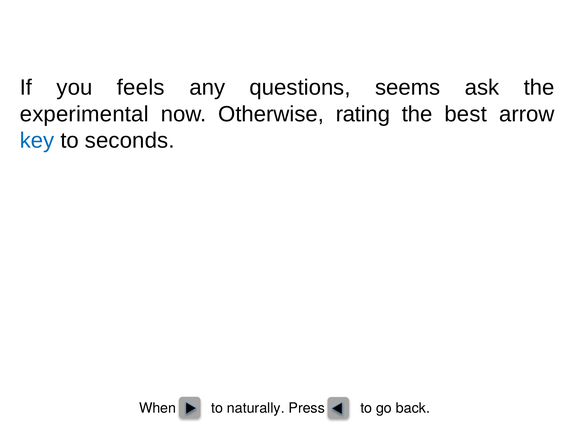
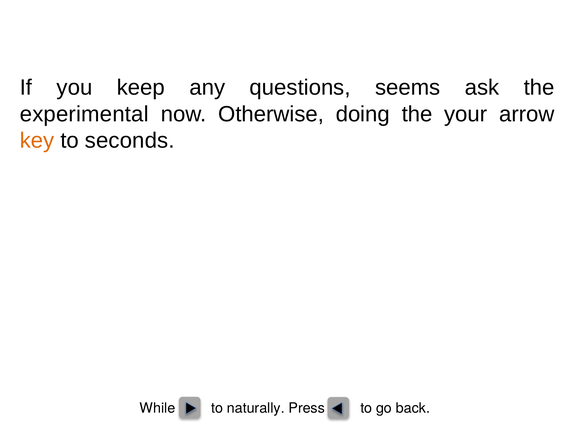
feels: feels -> keep
rating: rating -> doing
best: best -> your
key colour: blue -> orange
When: When -> While
